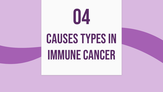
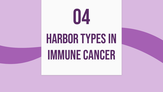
Causes: Causes -> Harbor
